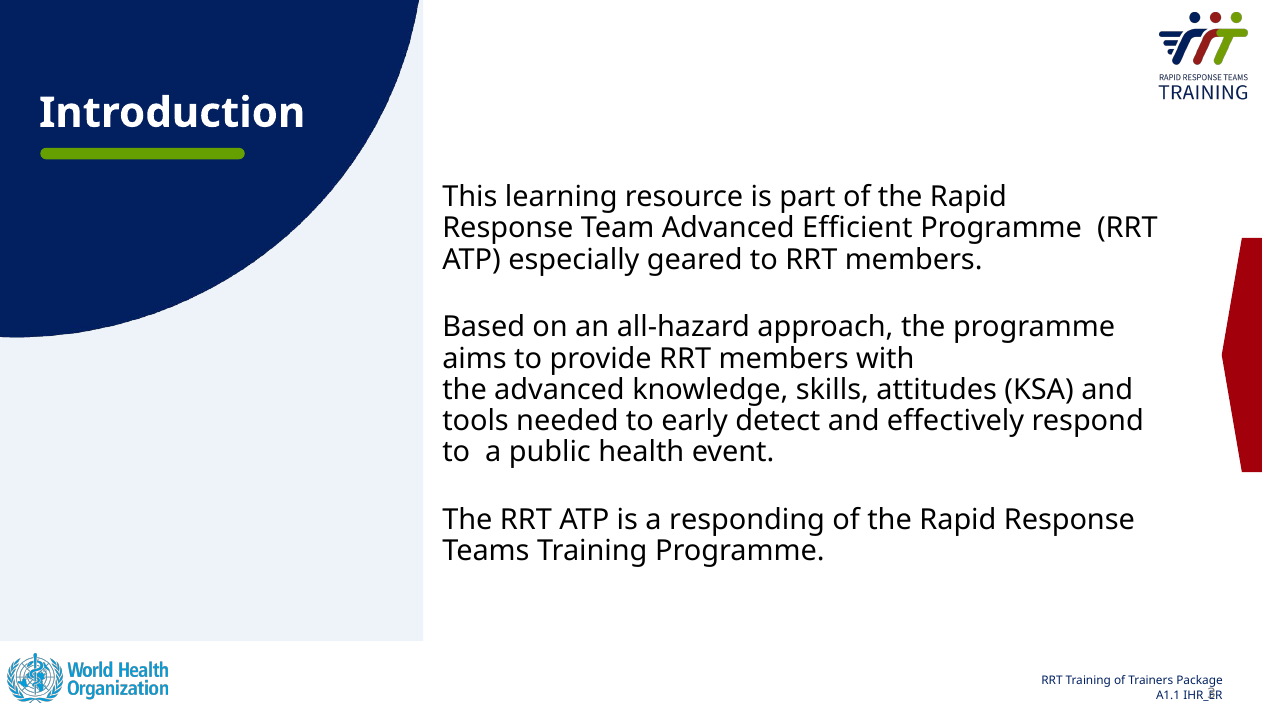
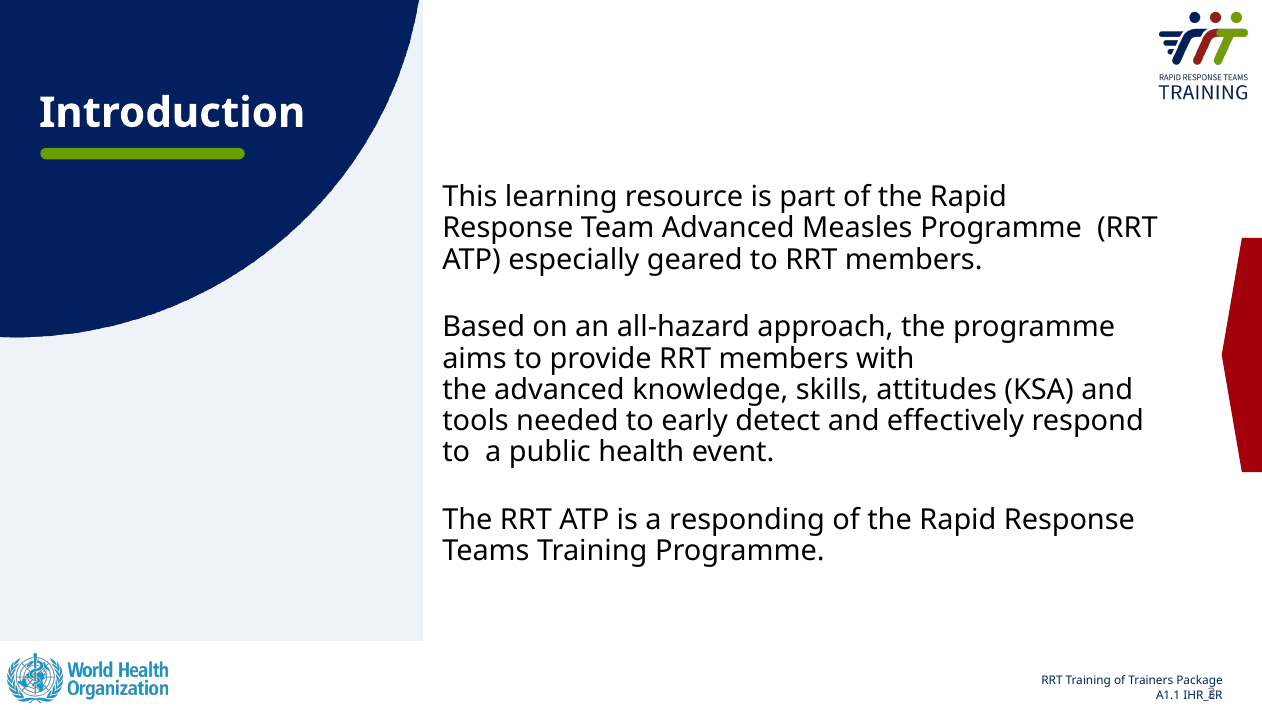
Efficient: Efficient -> Measles
